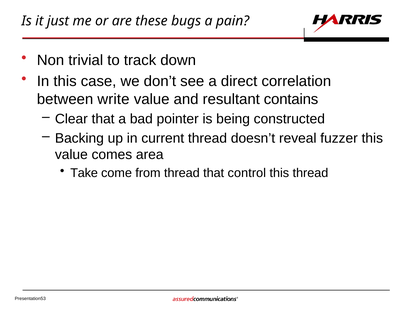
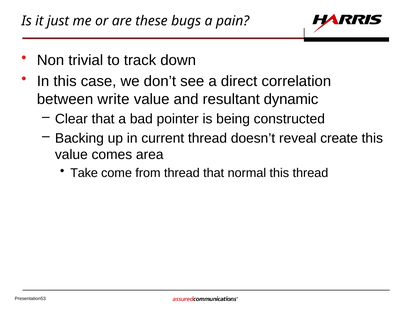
contains: contains -> dynamic
fuzzer: fuzzer -> create
control: control -> normal
